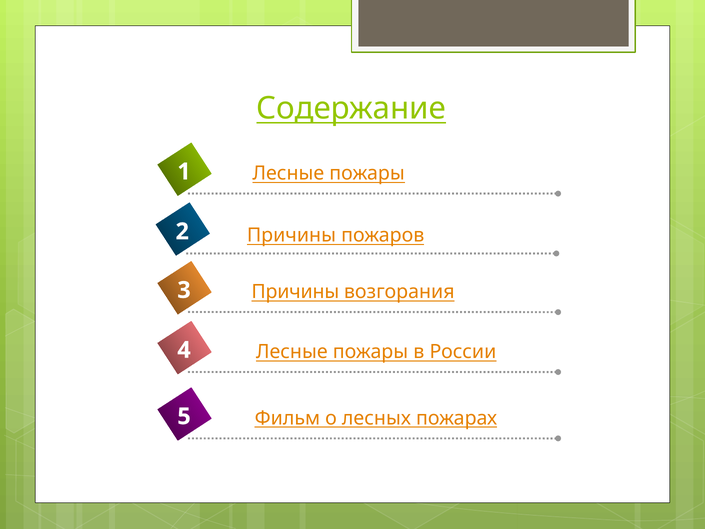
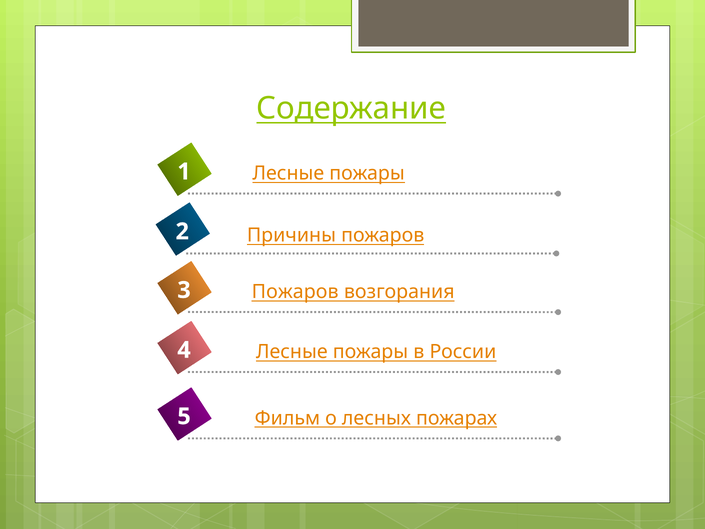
Причины at (295, 292): Причины -> Пожаров
